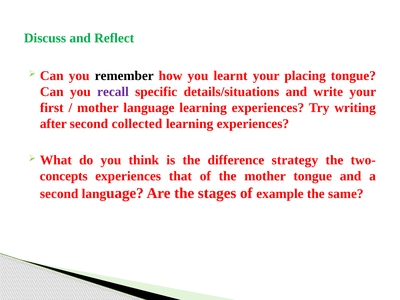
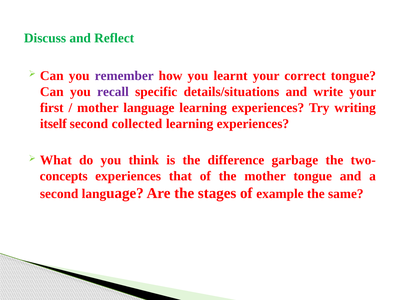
remember colour: black -> purple
placing: placing -> correct
after: after -> itself
strategy: strategy -> garbage
